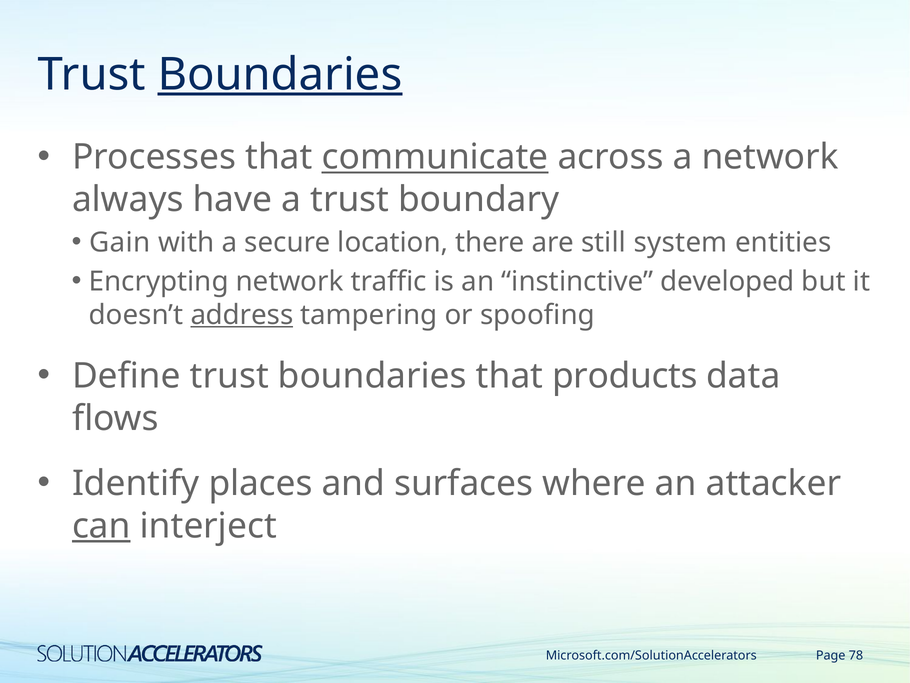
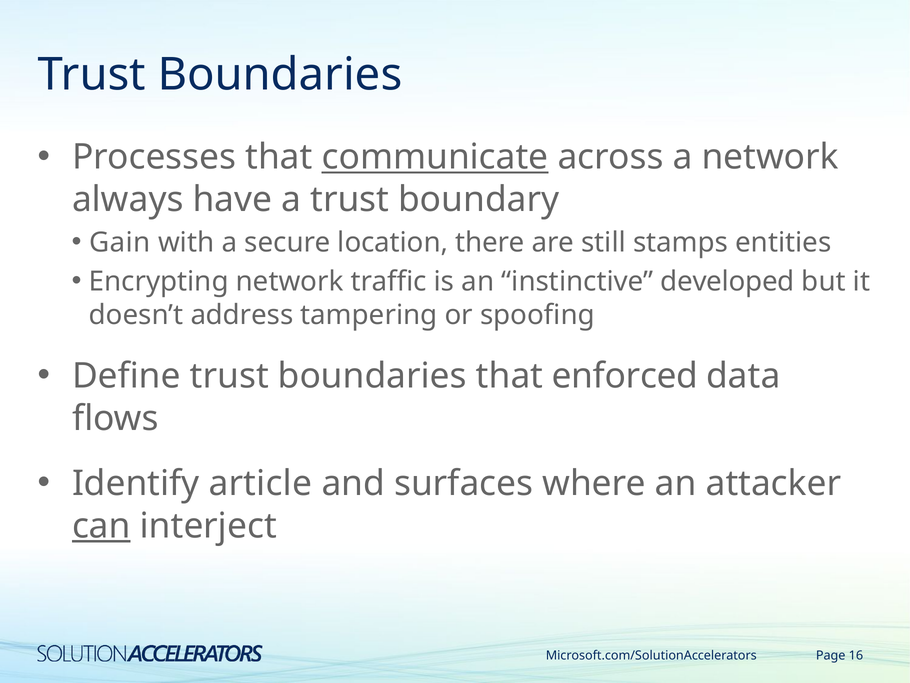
Boundaries at (280, 74) underline: present -> none
system: system -> stamps
address underline: present -> none
products: products -> enforced
places: places -> article
78: 78 -> 16
